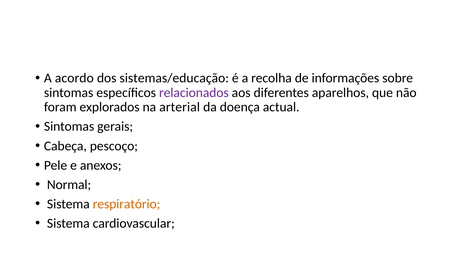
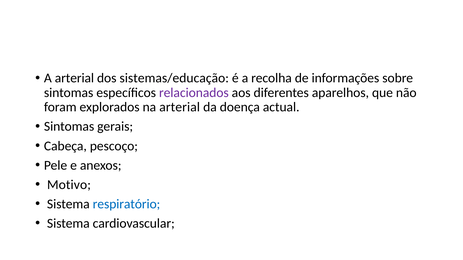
A acordo: acordo -> arterial
Normal: Normal -> Motivo
respiratório colour: orange -> blue
